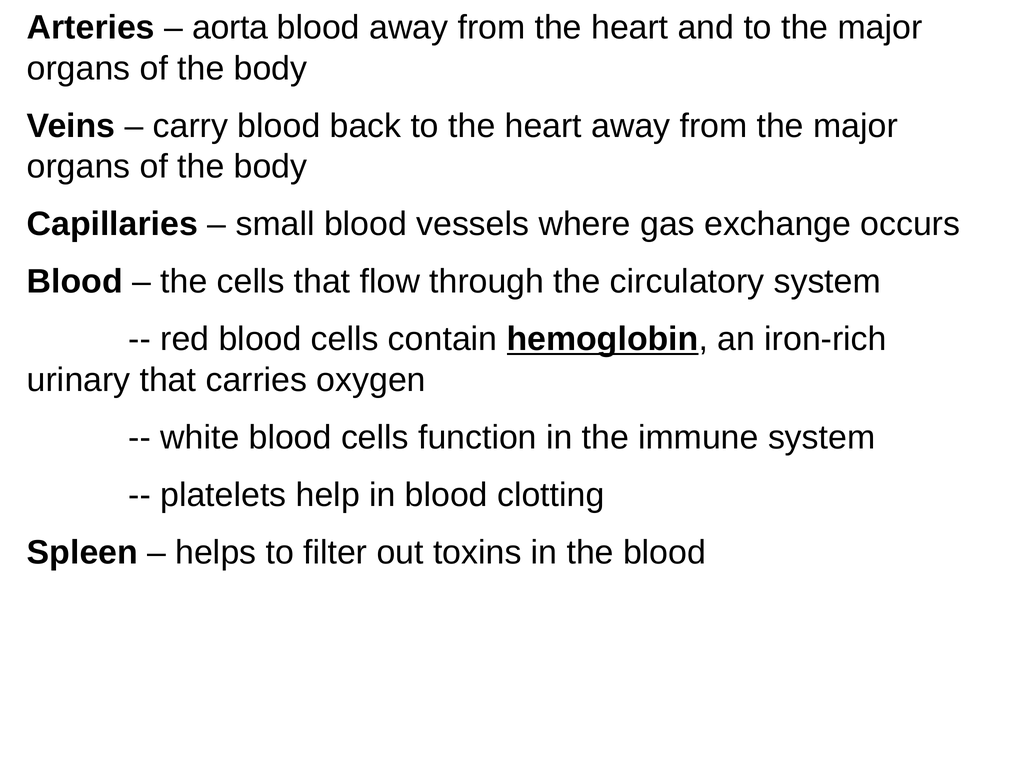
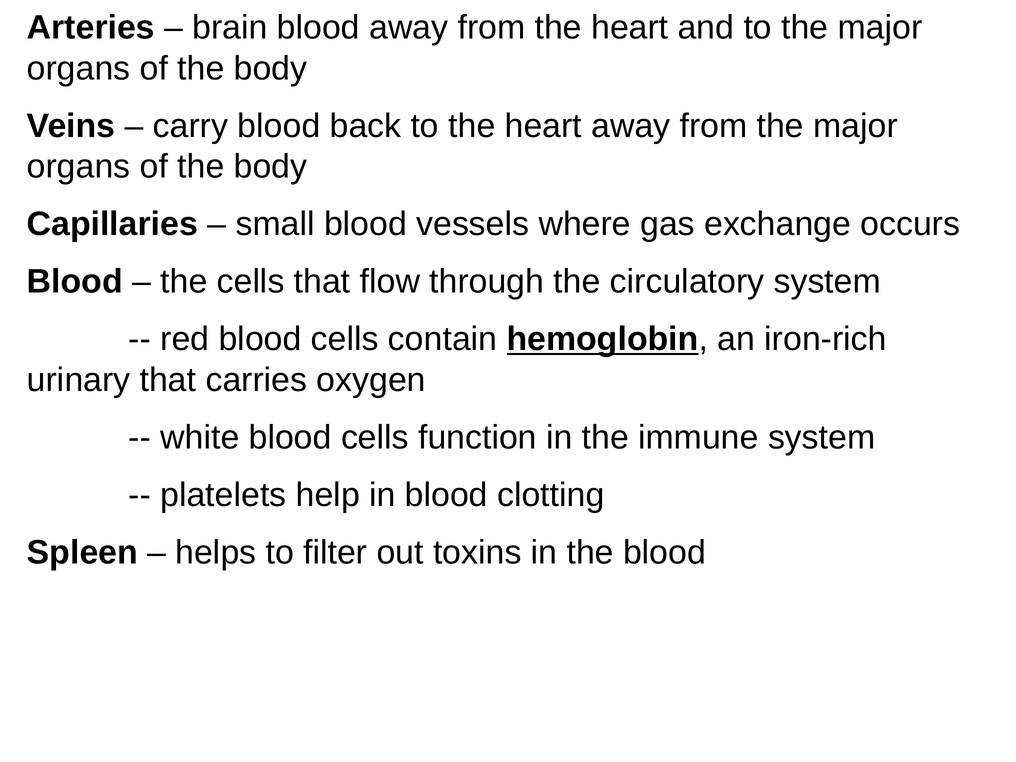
aorta: aorta -> brain
